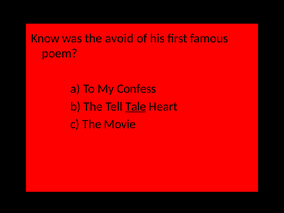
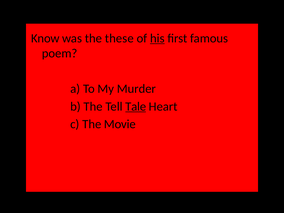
avoid: avoid -> these
his underline: none -> present
Confess: Confess -> Murder
